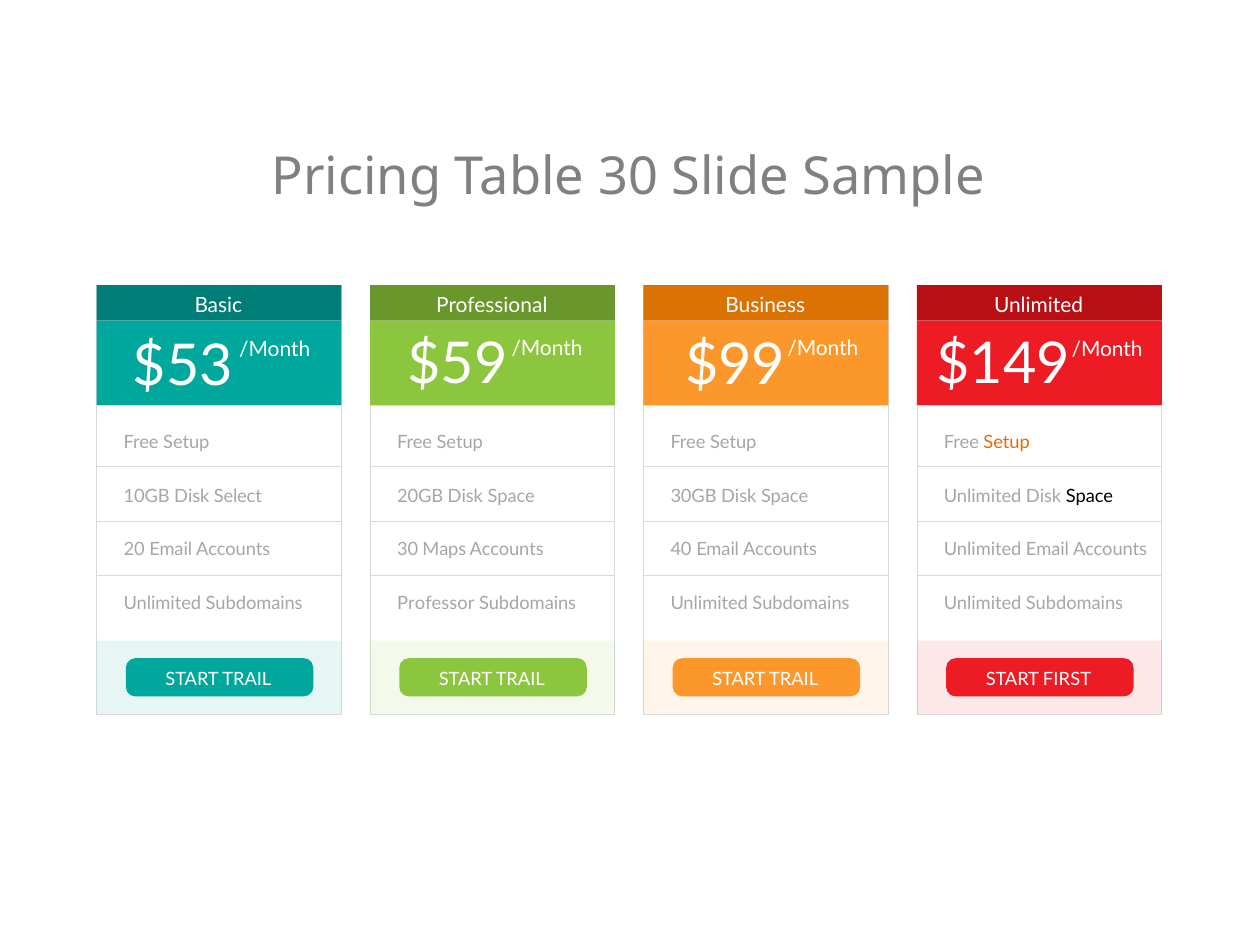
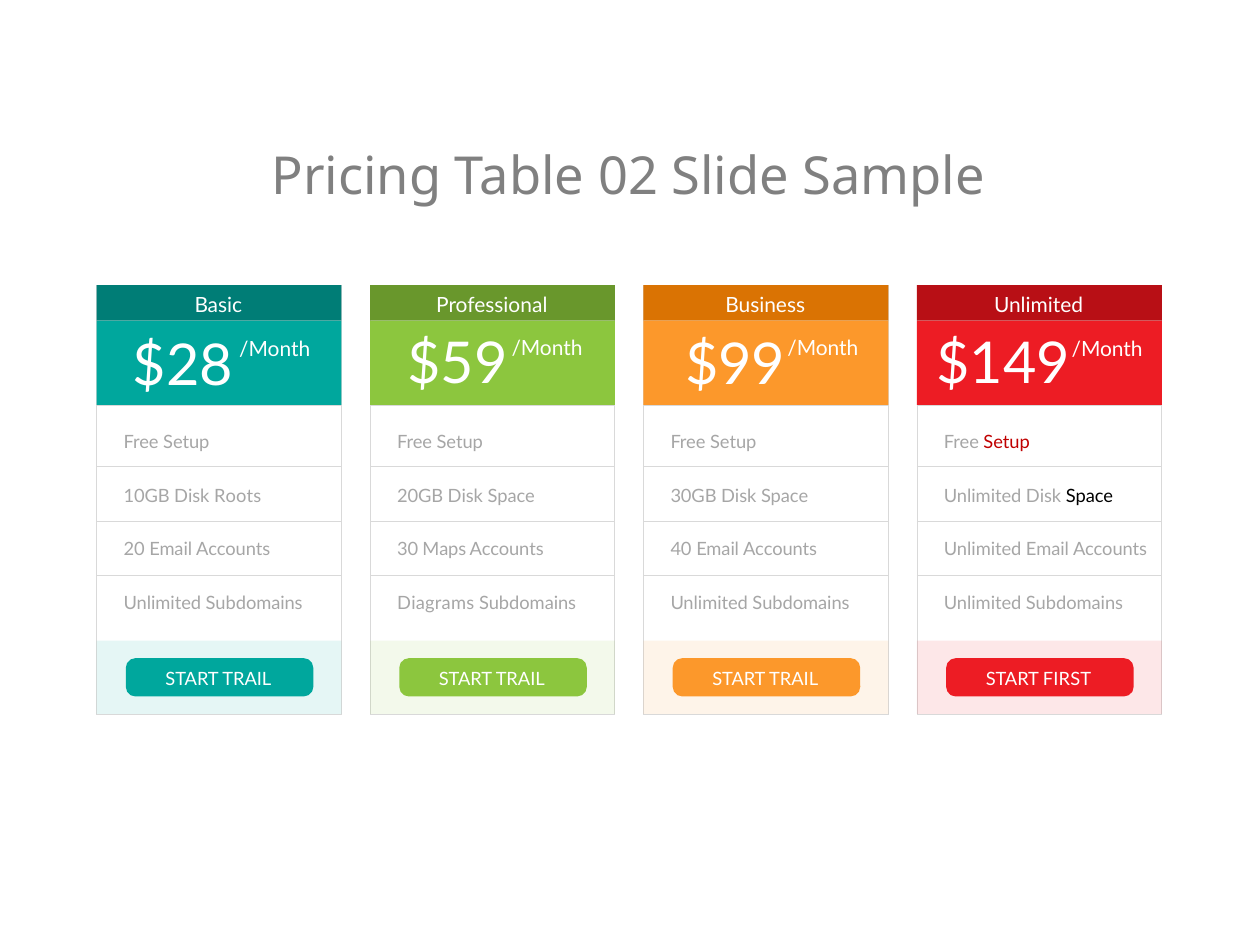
Table 30: 30 -> 02
$53: $53 -> $28
Setup at (1007, 443) colour: orange -> red
Select: Select -> Roots
Professor: Professor -> Diagrams
